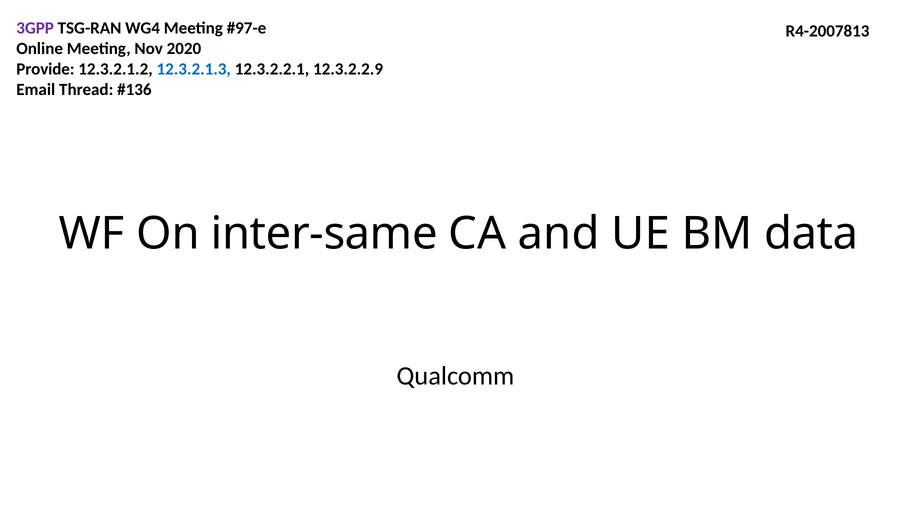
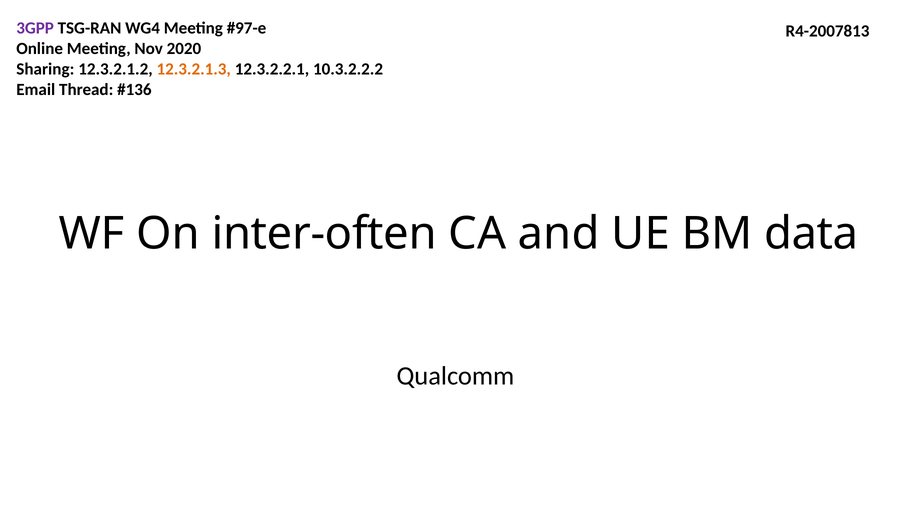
Provide: Provide -> Sharing
12.3.2.1.3 colour: blue -> orange
12.3.2.2.9: 12.3.2.2.9 -> 10.3.2.2.2
inter-same: inter-same -> inter-often
